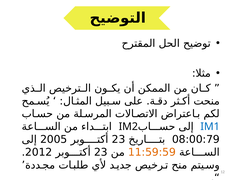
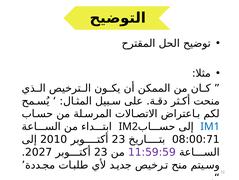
2005: 2005 -> 2010
08:00:79: 08:00:79 -> 08:00:71
2012: 2012 -> 2027
11:59:59 colour: orange -> purple
